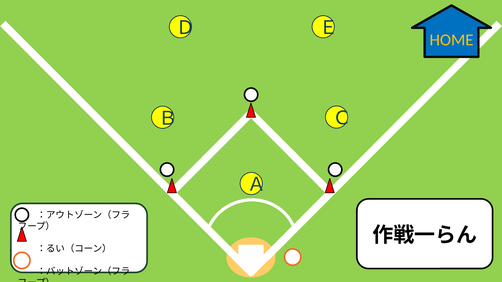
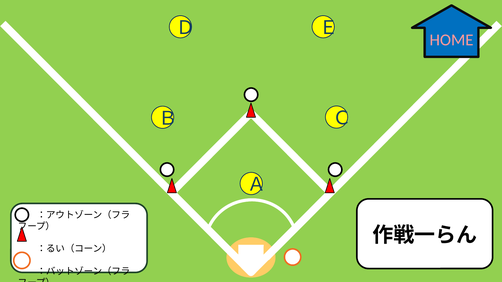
HOME colour: yellow -> pink
